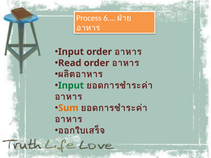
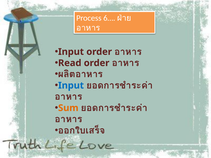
Input at (71, 86) colour: green -> blue
